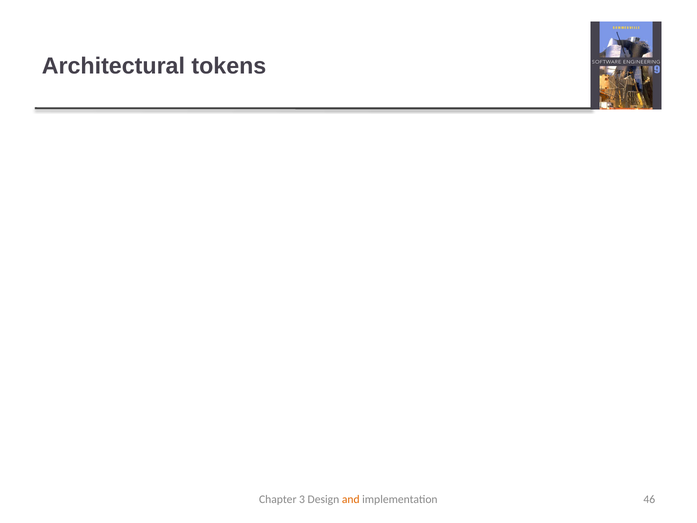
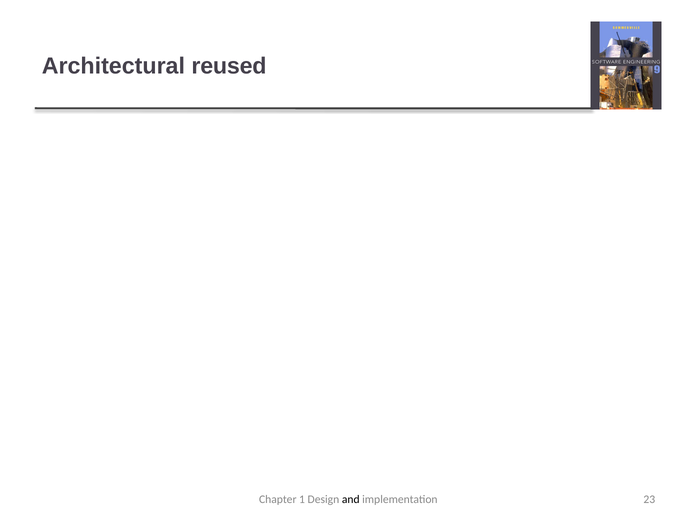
tokens: tokens -> reused
3: 3 -> 1
and at (351, 499) colour: orange -> black
46: 46 -> 23
